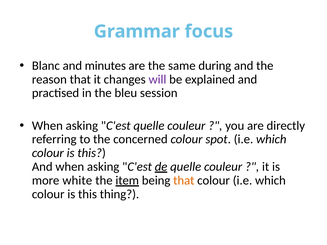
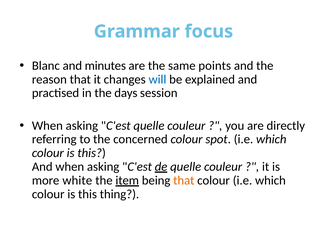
during: during -> points
will colour: purple -> blue
bleu: bleu -> days
